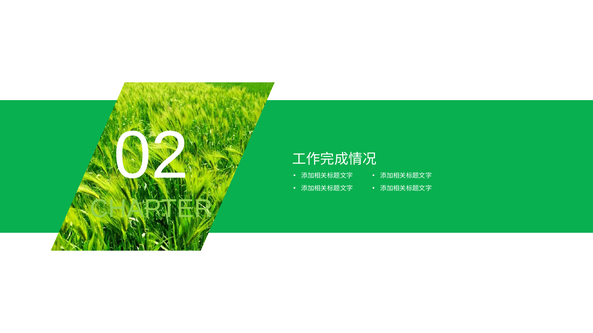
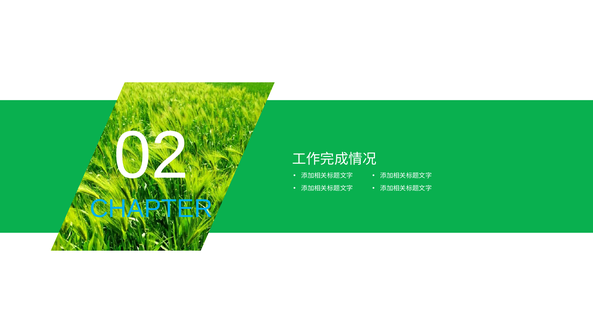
CHAPTER colour: light green -> light blue
